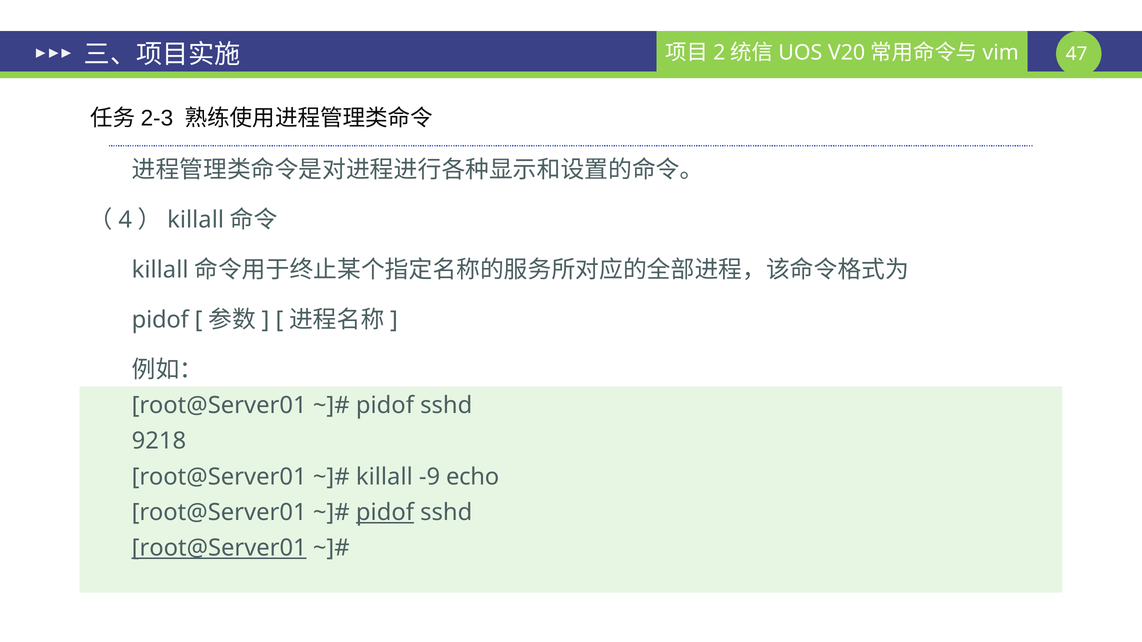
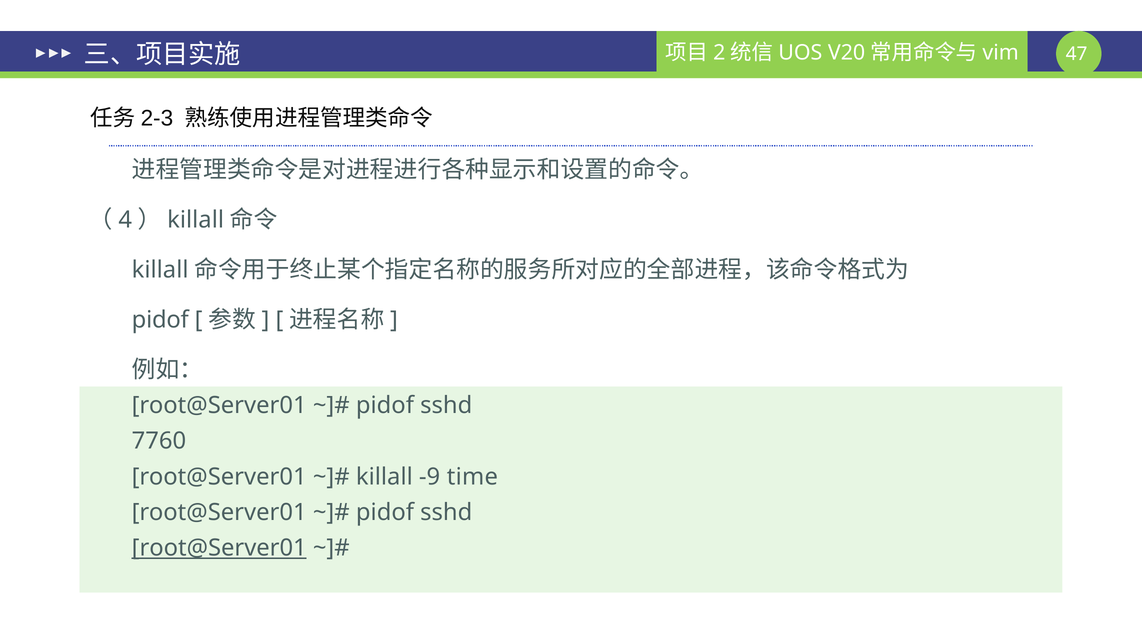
9218: 9218 -> 7760
echo: echo -> time
pidof at (385, 513) underline: present -> none
